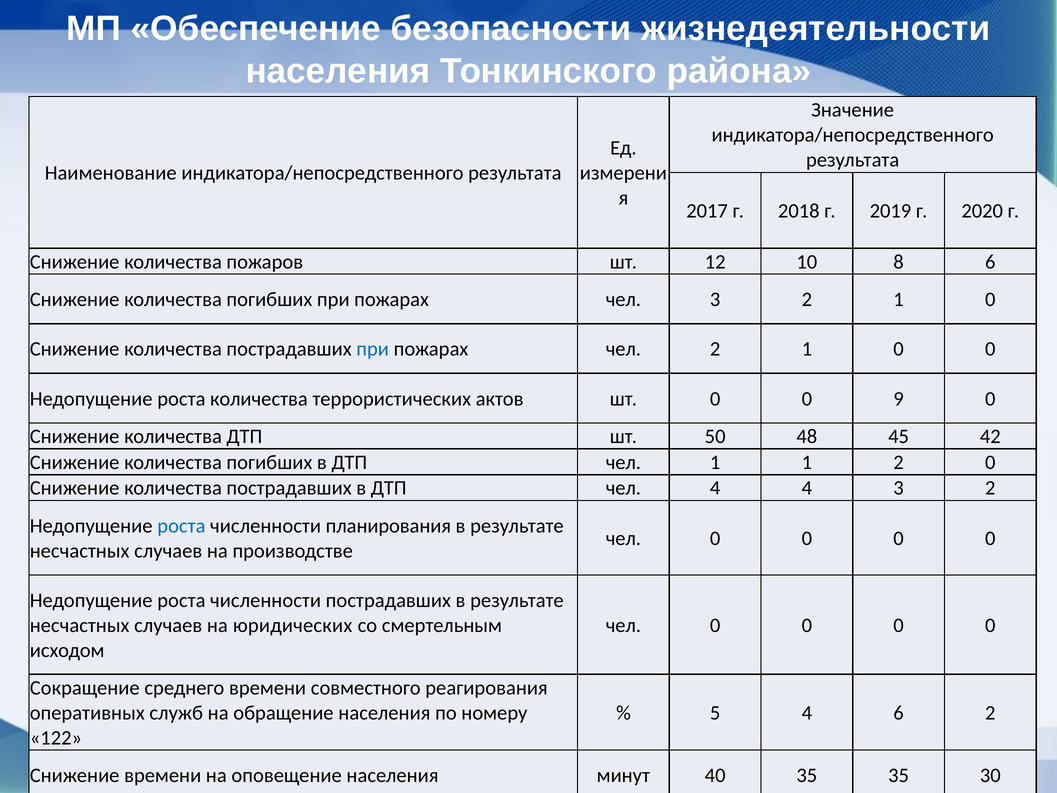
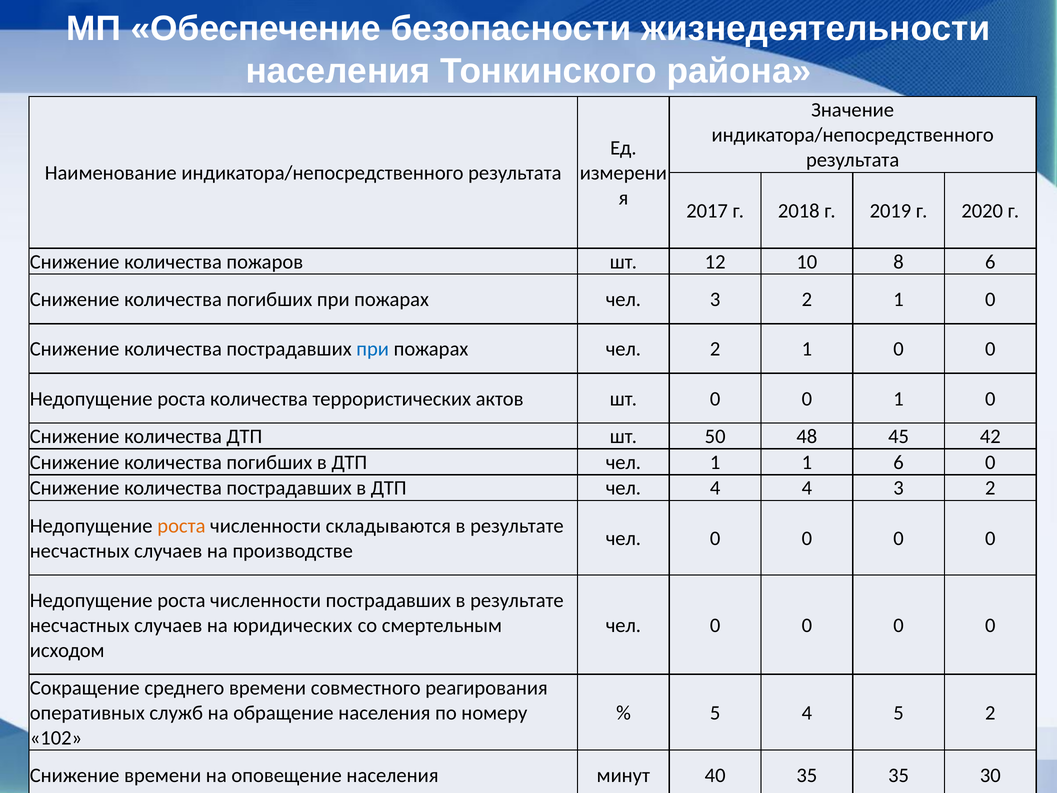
0 9: 9 -> 1
1 2: 2 -> 6
роста at (181, 526) colour: blue -> orange
планирования: планирования -> складываются
4 6: 6 -> 5
122: 122 -> 102
